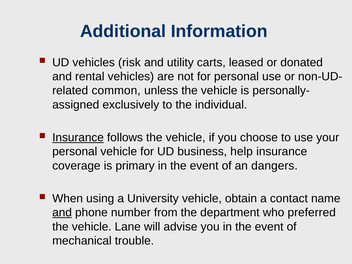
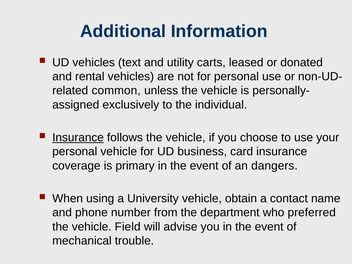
risk: risk -> text
help: help -> card
and at (62, 213) underline: present -> none
Lane: Lane -> Field
